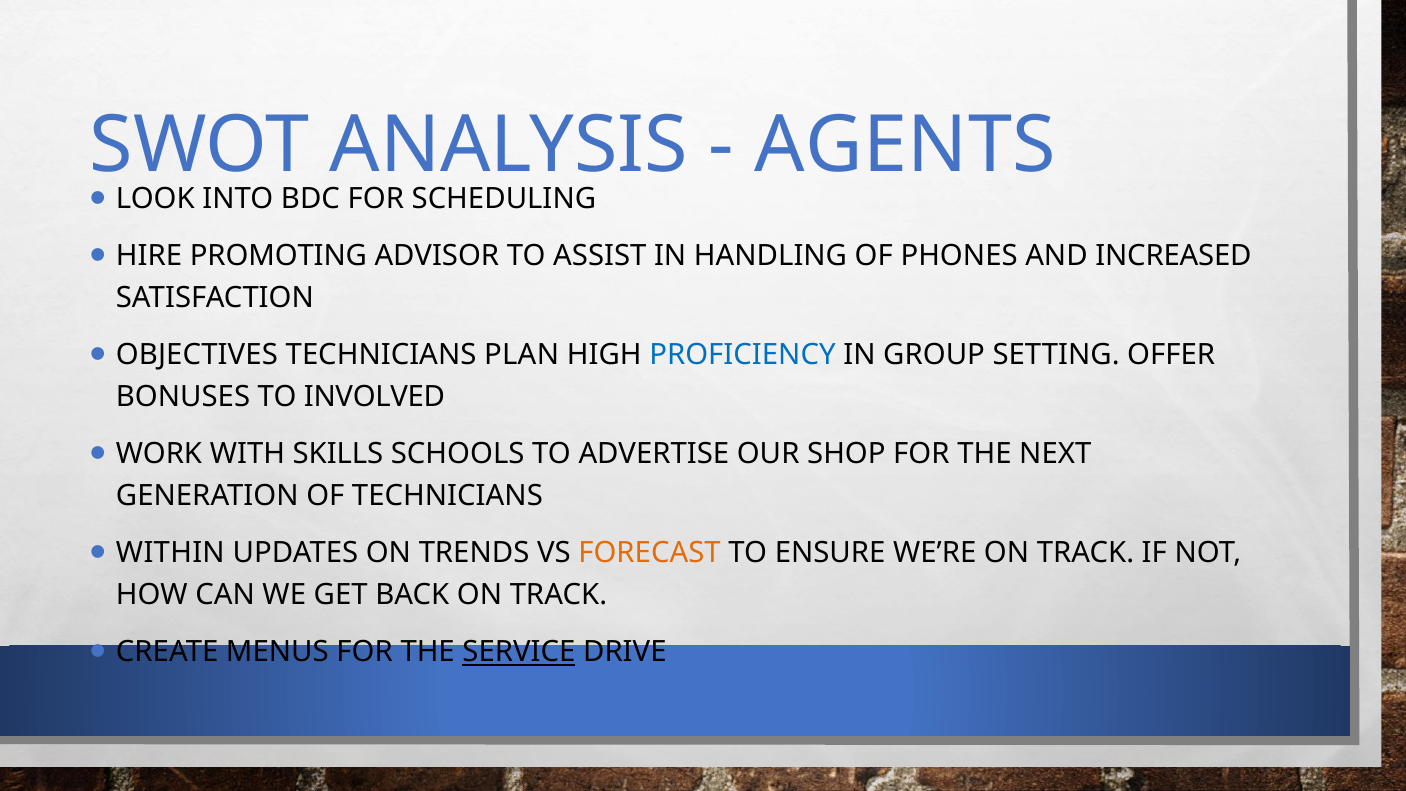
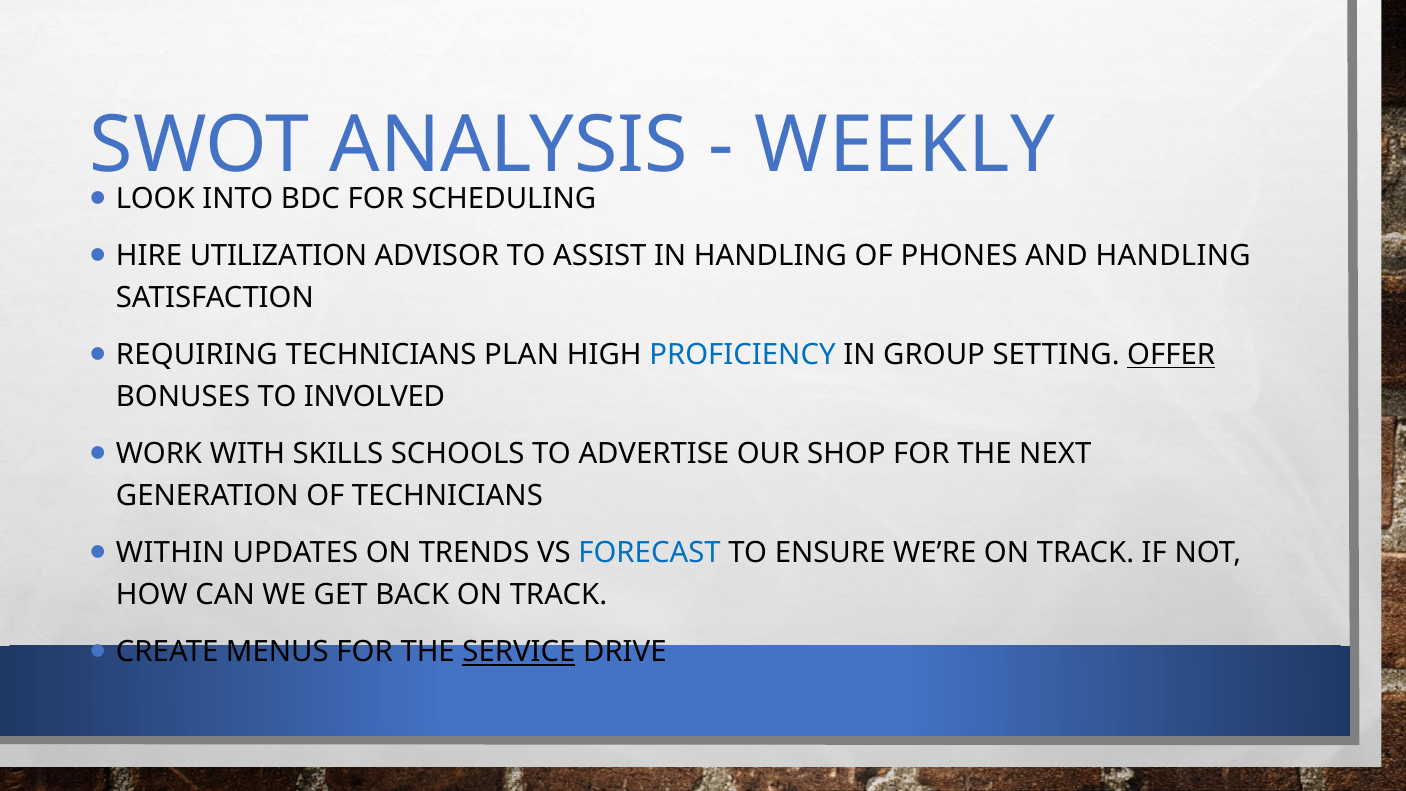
AGENTS: AGENTS -> WEEKLY
PROMOTING: PROMOTING -> UTILIZATION
AND INCREASED: INCREASED -> HANDLING
OBJECTIVES: OBJECTIVES -> REQUIRING
OFFER underline: none -> present
FORECAST colour: orange -> blue
